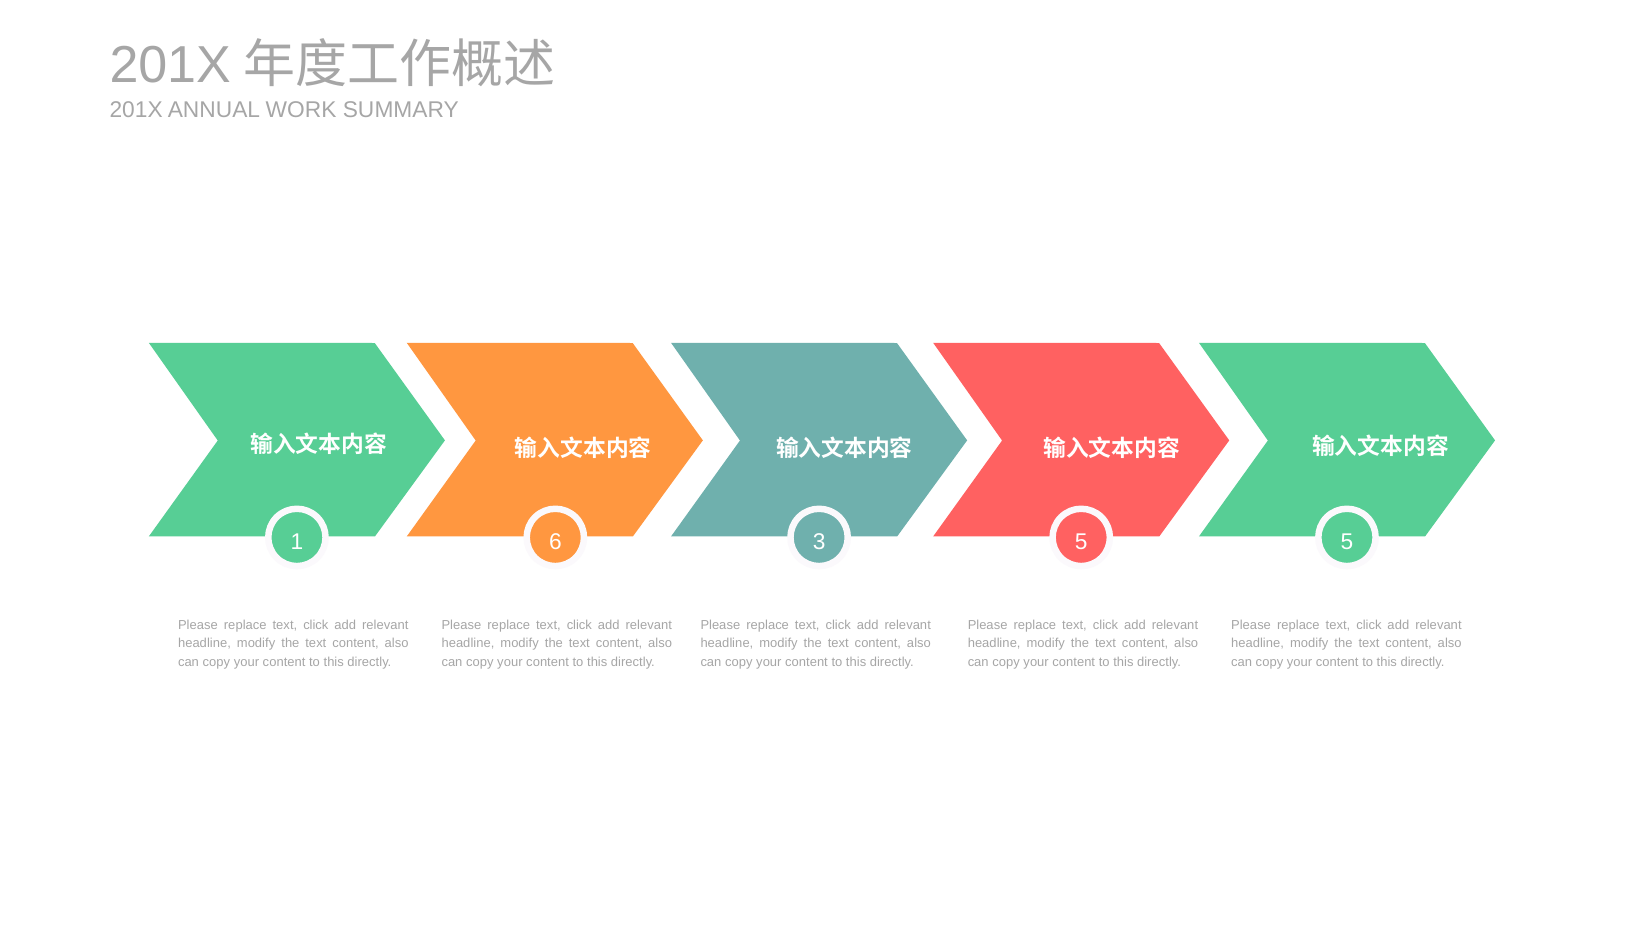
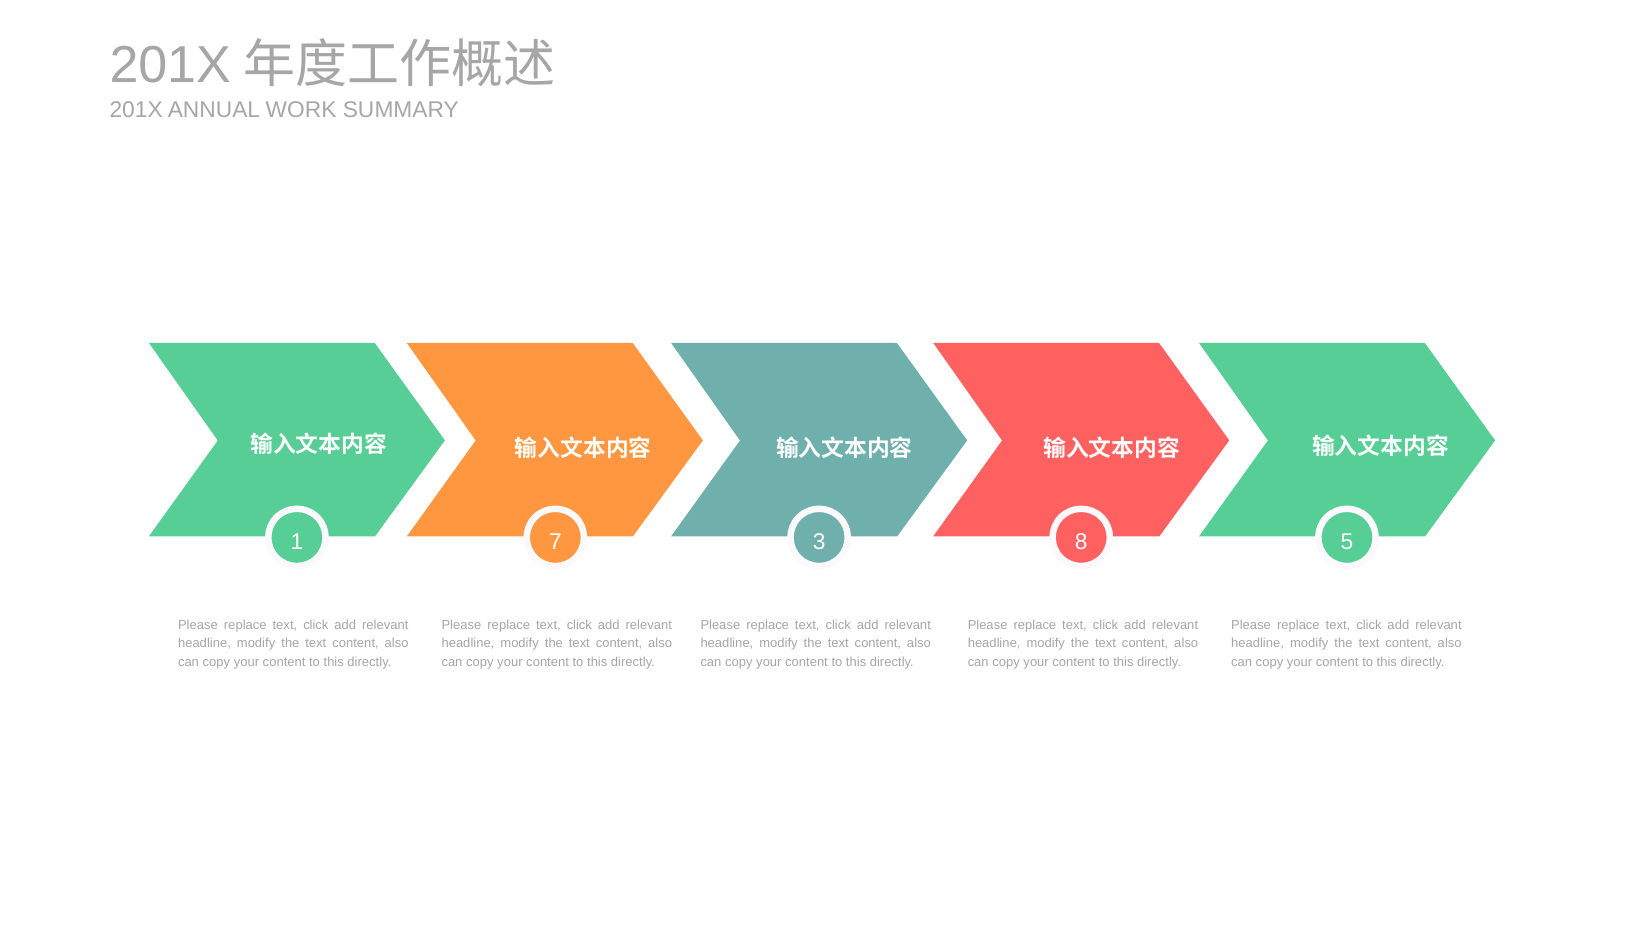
6: 6 -> 7
3 5: 5 -> 8
